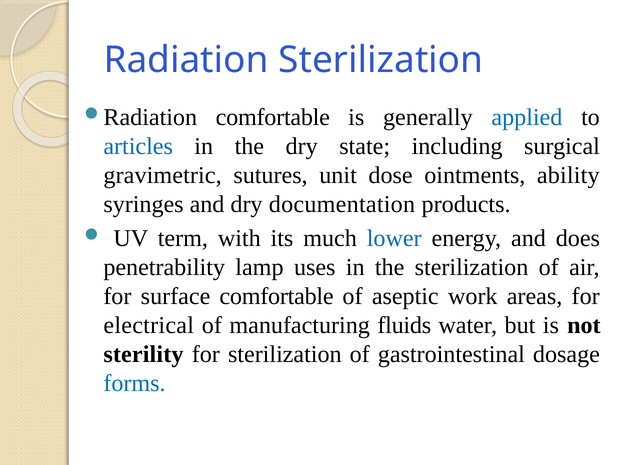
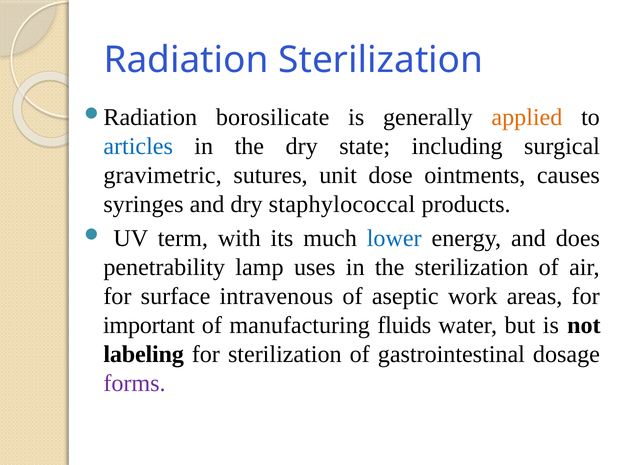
comfortable at (273, 118): comfortable -> borosilicate
applied colour: blue -> orange
ability: ability -> causes
documentation: documentation -> staphylococcal
surface comfortable: comfortable -> intravenous
electrical: electrical -> important
sterility: sterility -> labeling
forms colour: blue -> purple
